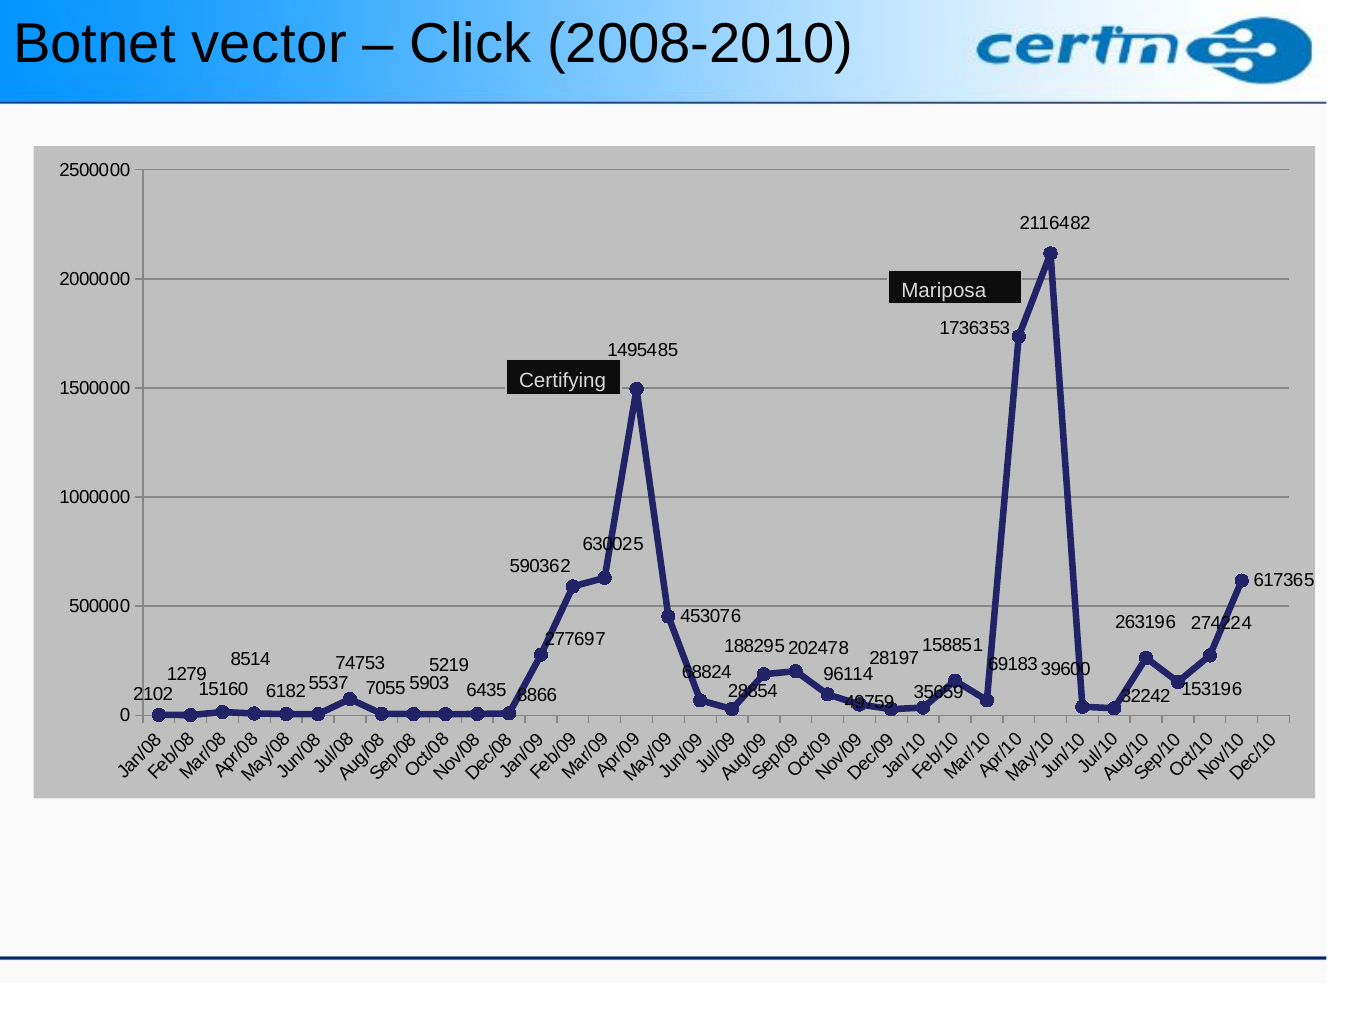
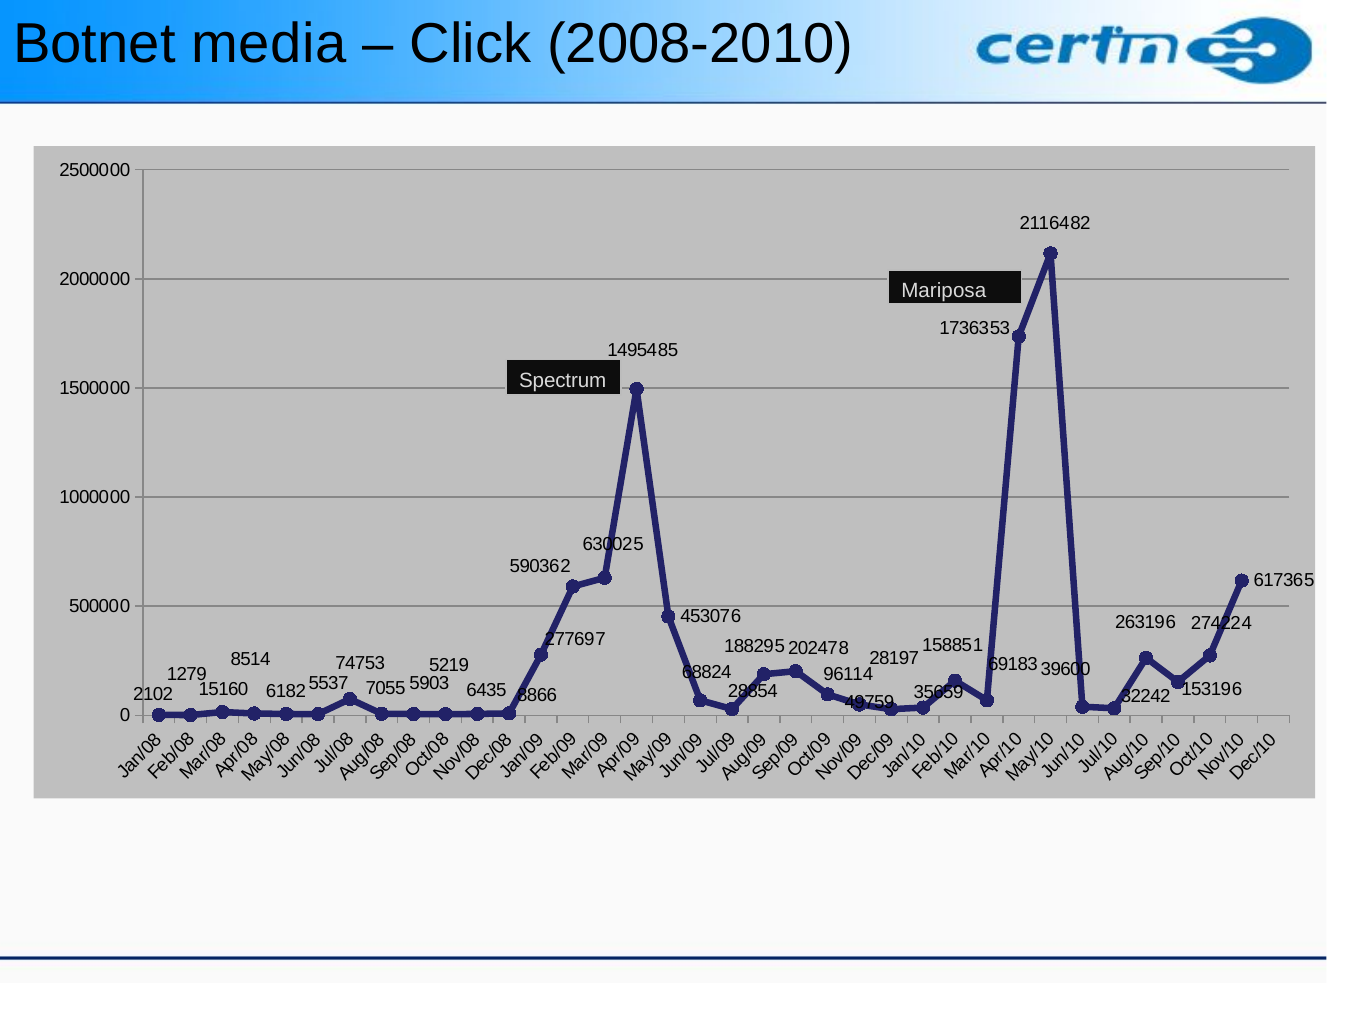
vector: vector -> media
Certifying: Certifying -> Spectrum
